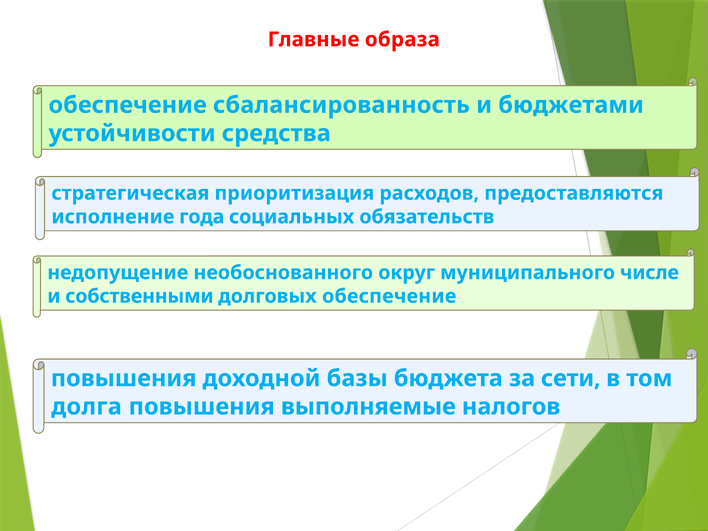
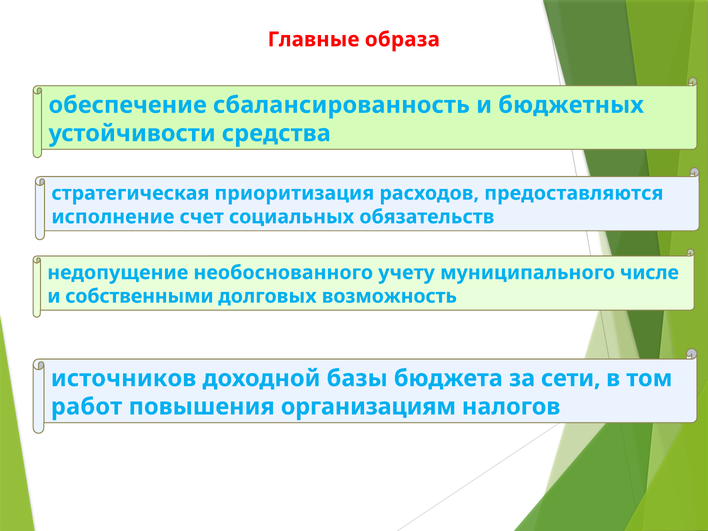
бюджетами: бюджетами -> бюджетных
года: года -> счет
округ: округ -> учету
долговых обеспечение: обеспечение -> возможность
повышения at (124, 378): повышения -> источников
долга: долга -> работ
выполняемые: выполняемые -> организациям
